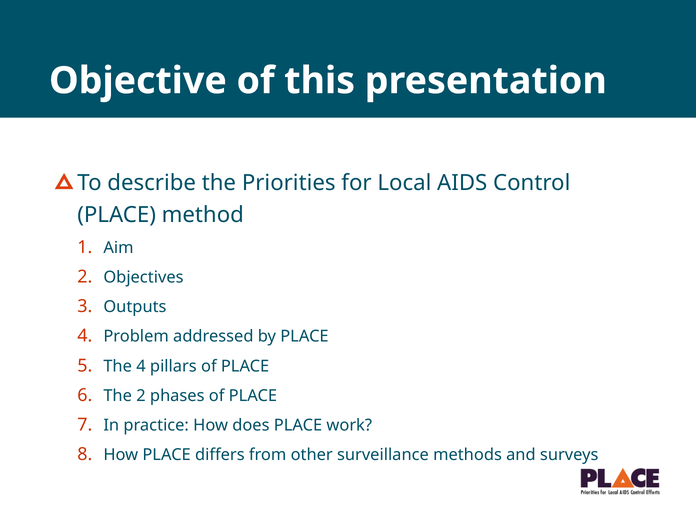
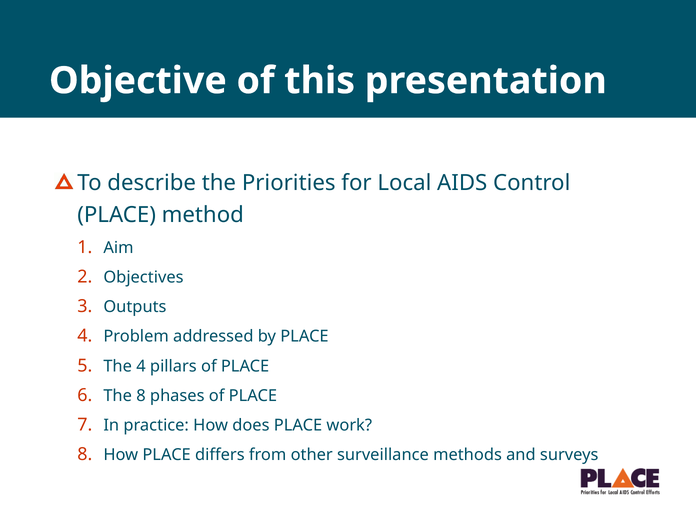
The 2: 2 -> 8
